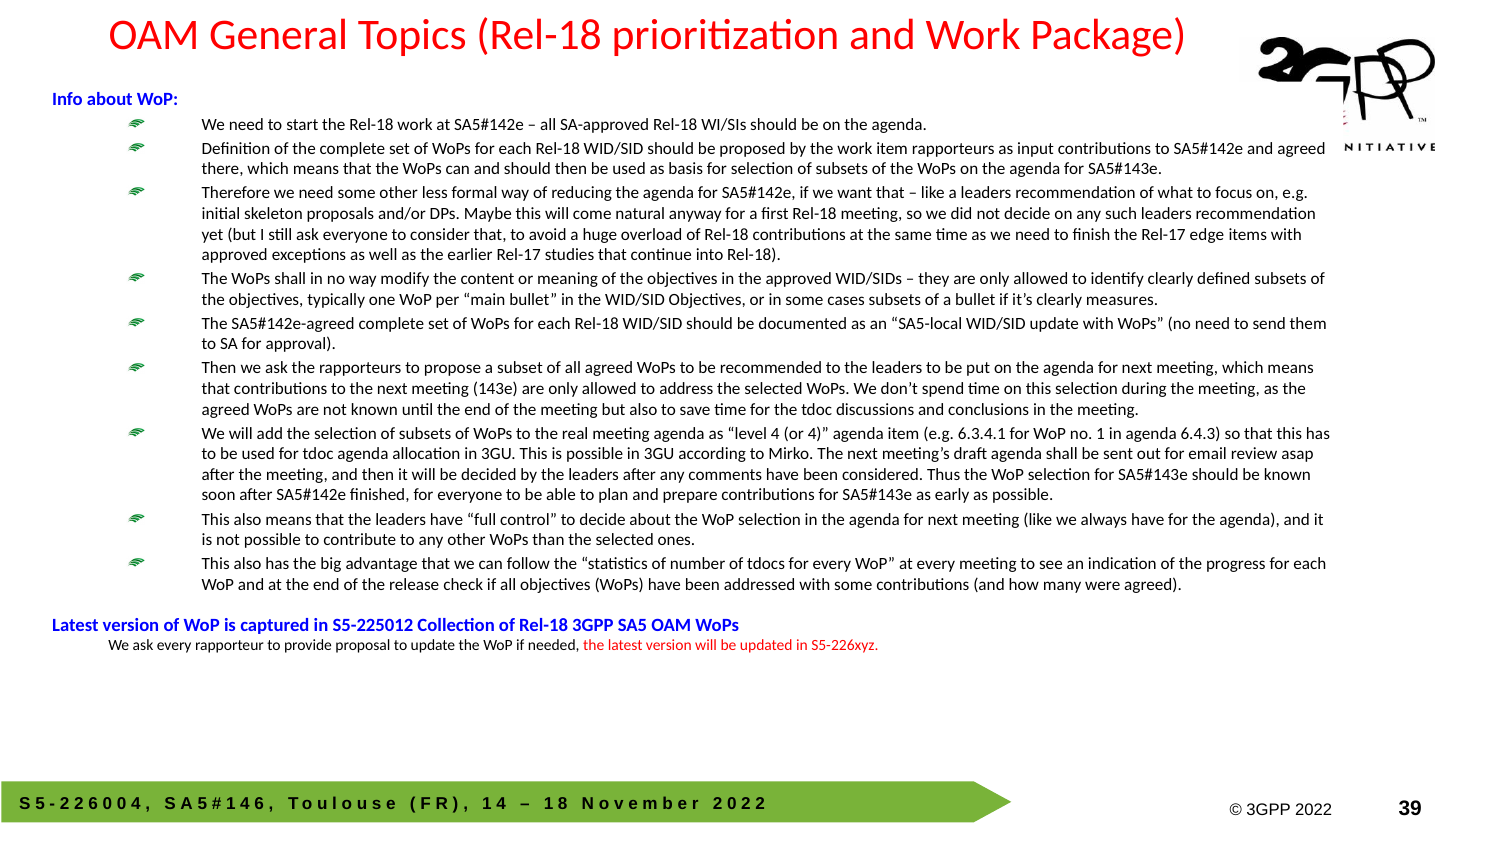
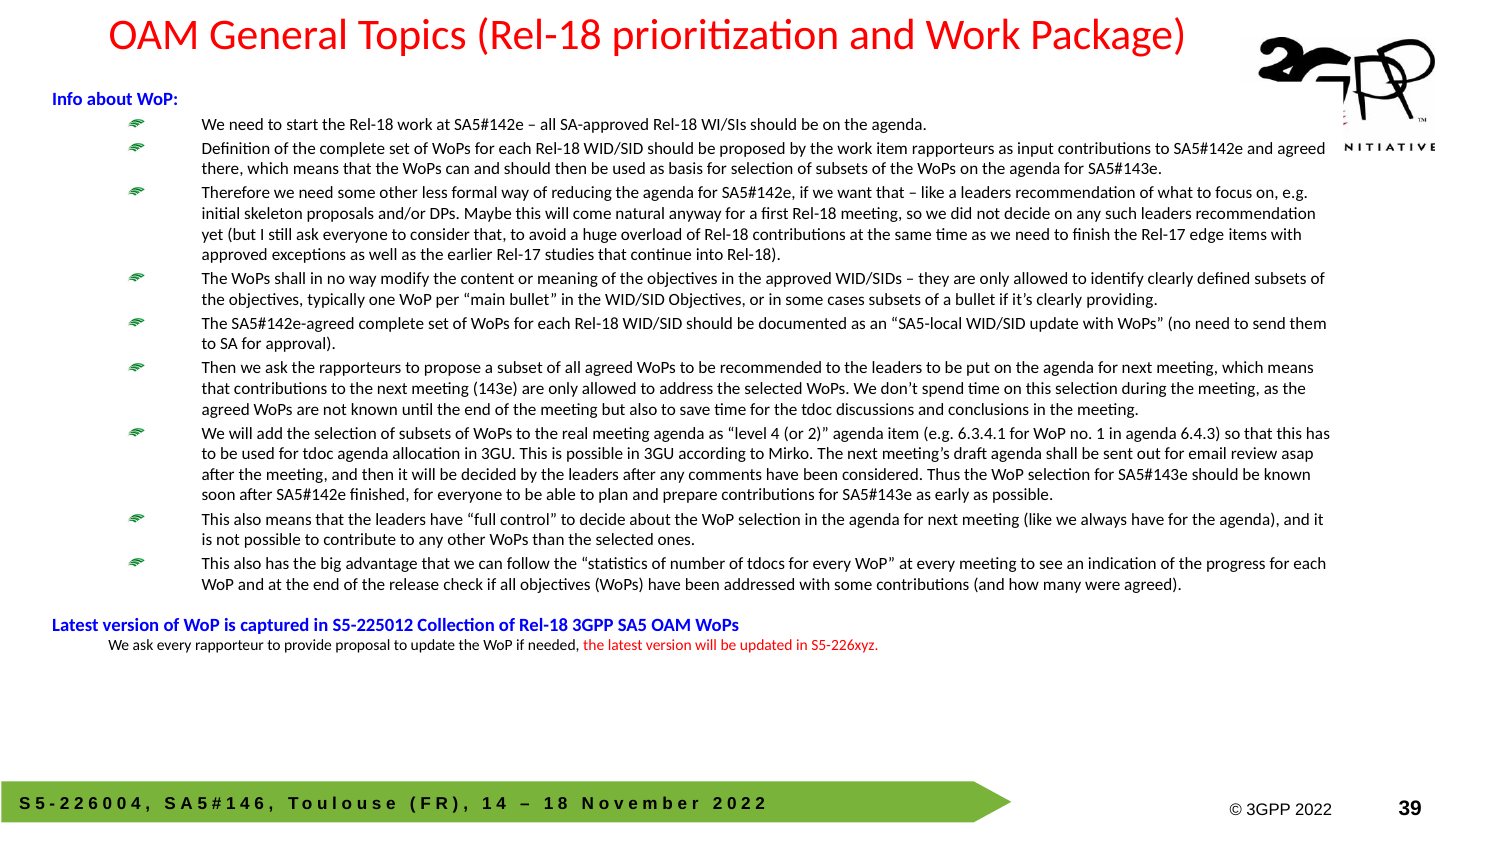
measures: measures -> providing
4 at (818, 434): 4 -> 2
